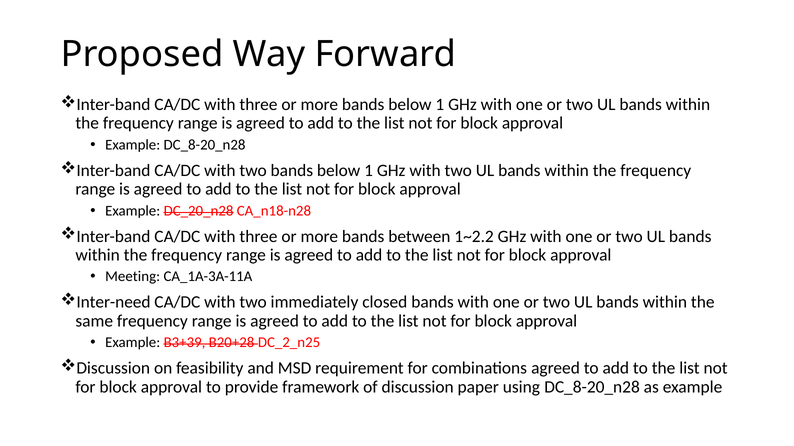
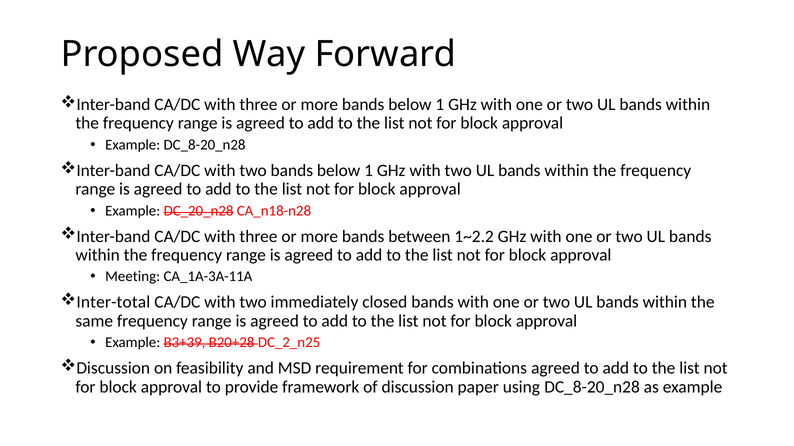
Inter-need: Inter-need -> Inter-total
